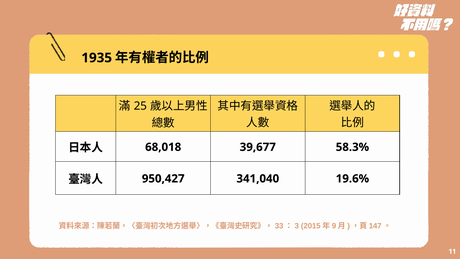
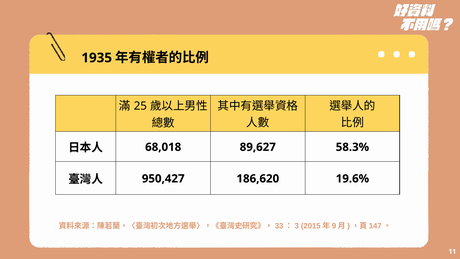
39,677: 39,677 -> 89,627
341,040: 341,040 -> 186,620
